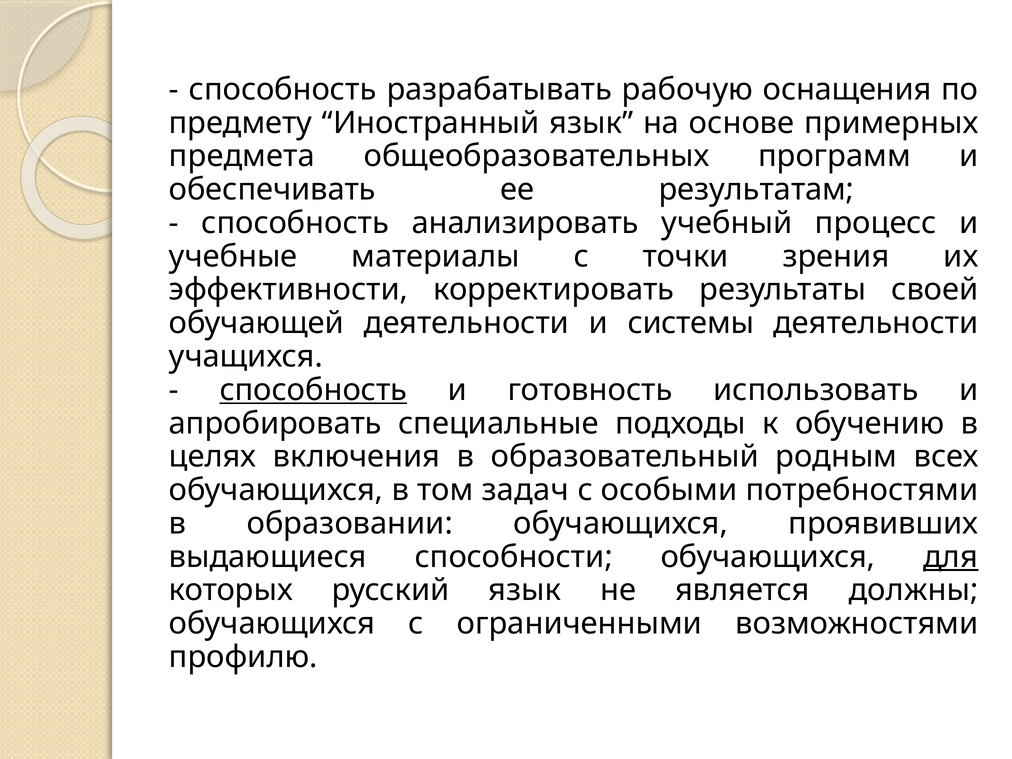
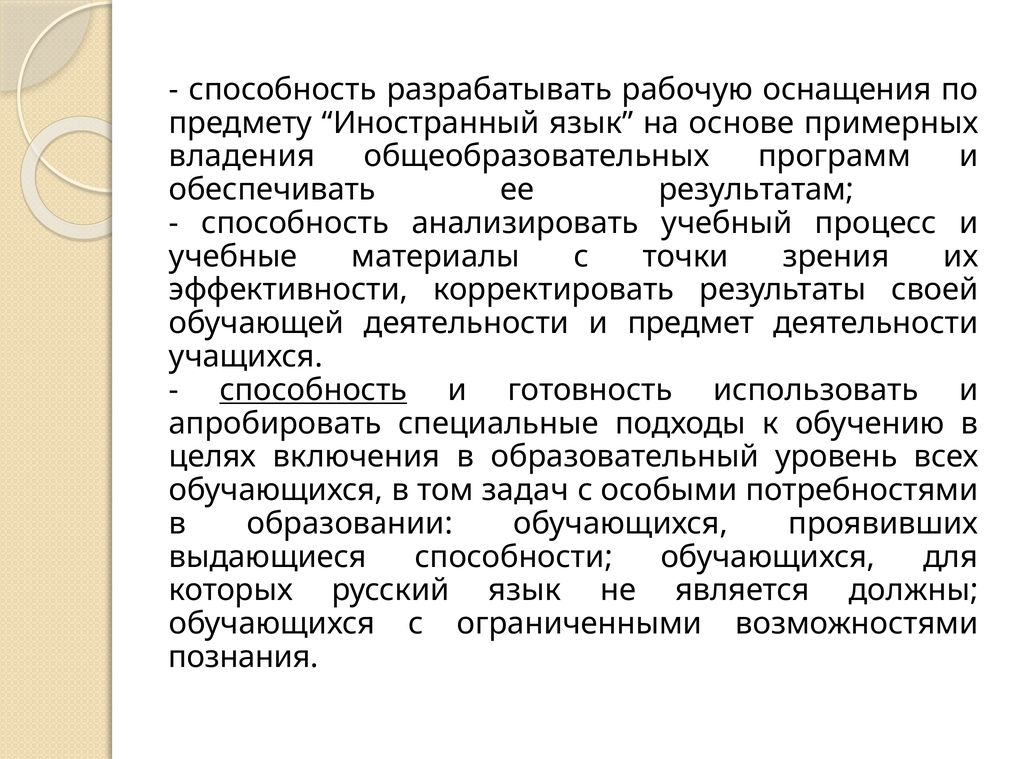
предмета: предмета -> владения
системы: системы -> предмет
родным: родным -> уровень
для underline: present -> none
профилю: профилю -> познания
